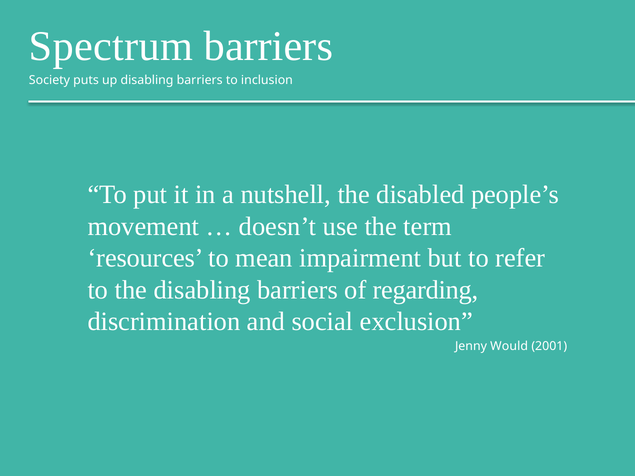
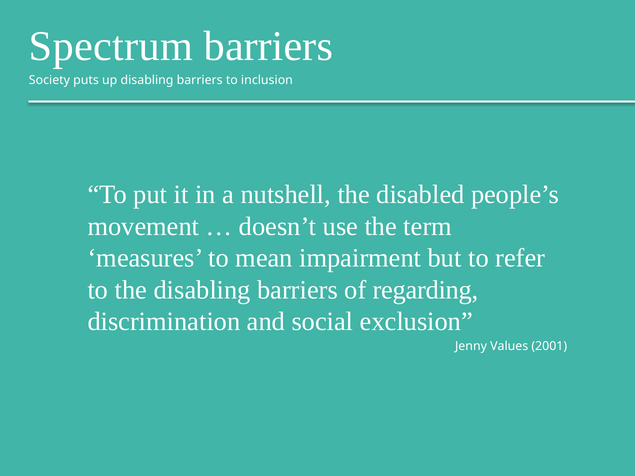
resources: resources -> measures
Would: Would -> Values
